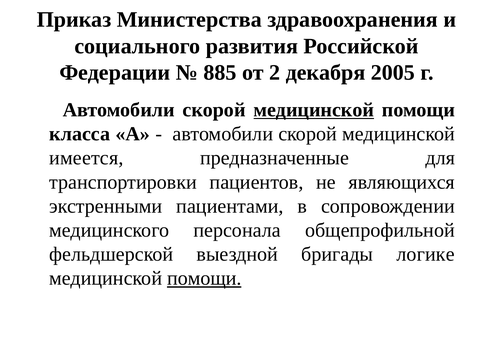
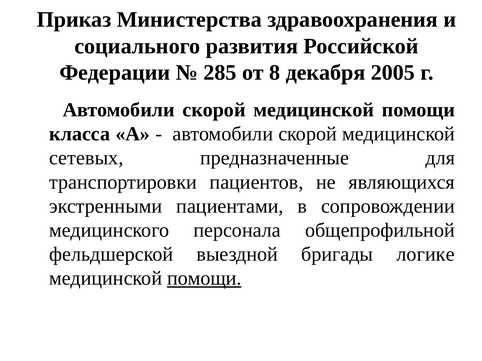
885: 885 -> 285
2: 2 -> 8
медицинской at (314, 110) underline: present -> none
имеется: имеется -> сетевых
